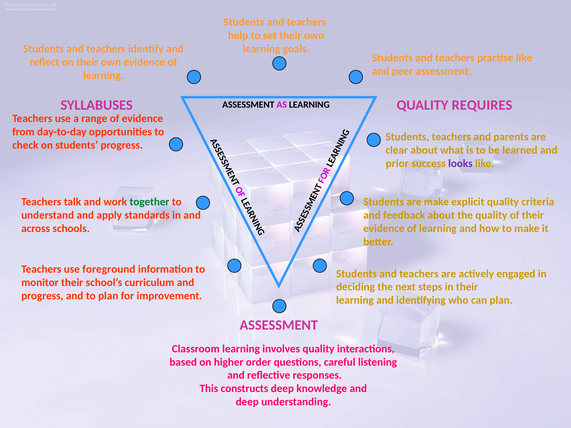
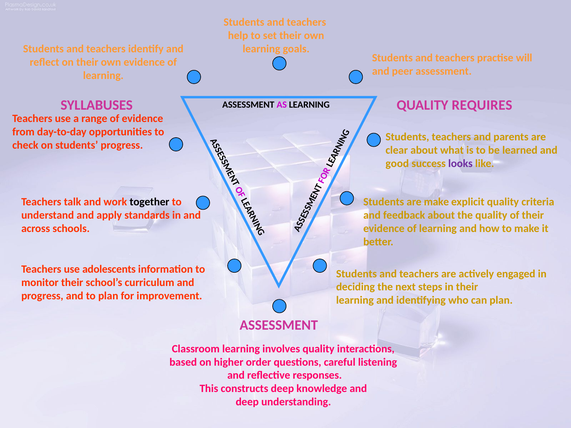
practise like: like -> will
prior: prior -> good
together colour: green -> black
foreground: foreground -> adolescents
